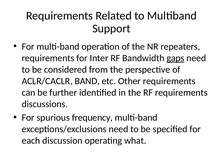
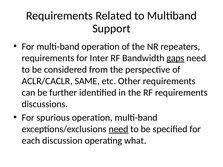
BAND: BAND -> SAME
spurious frequency: frequency -> operation
need at (118, 129) underline: none -> present
